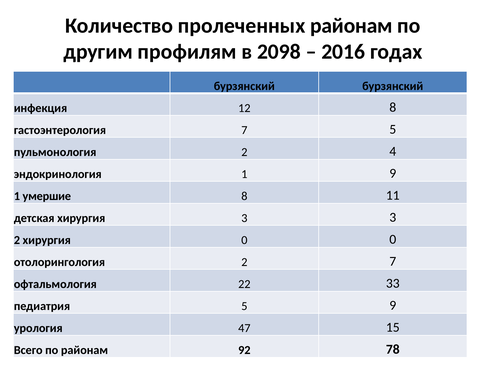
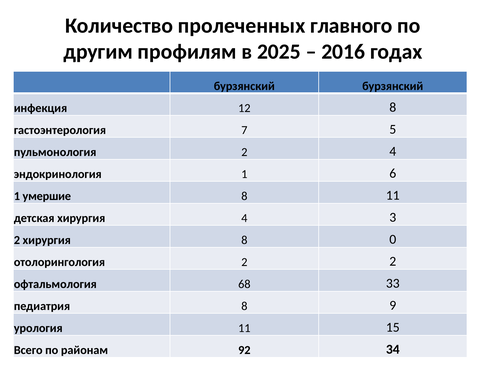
пролеченных районам: районам -> главного
2098: 2098 -> 2025
1 9: 9 -> 6
хирургия 3: 3 -> 4
хирургия 0: 0 -> 8
2 7: 7 -> 2
22: 22 -> 68
педиатрия 5: 5 -> 8
урология 47: 47 -> 11
78: 78 -> 34
